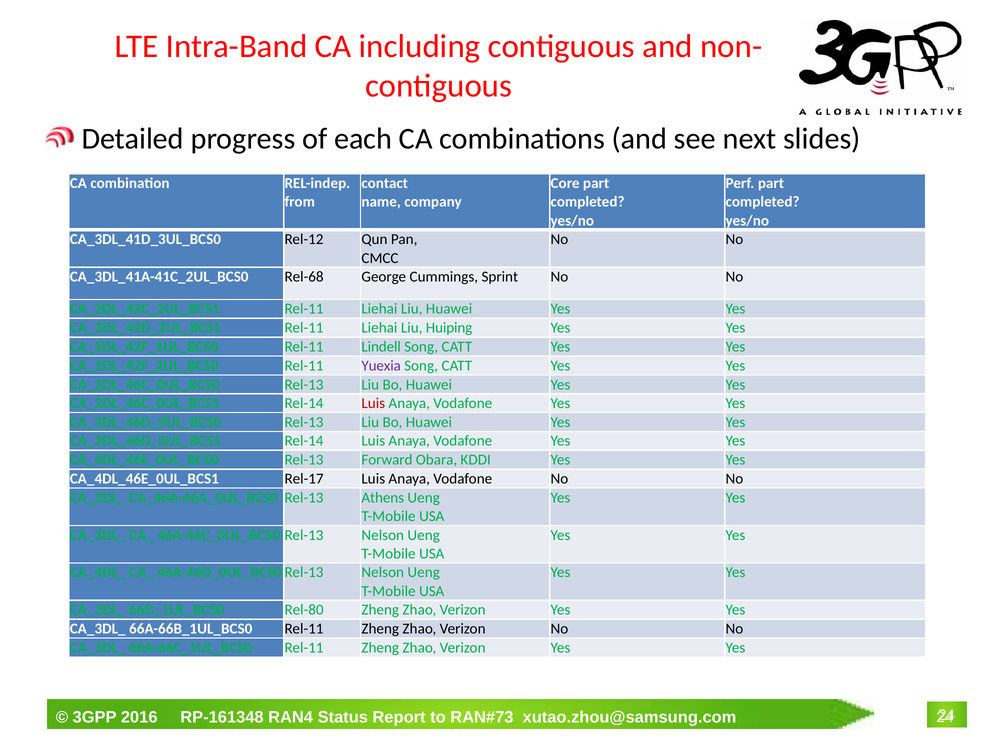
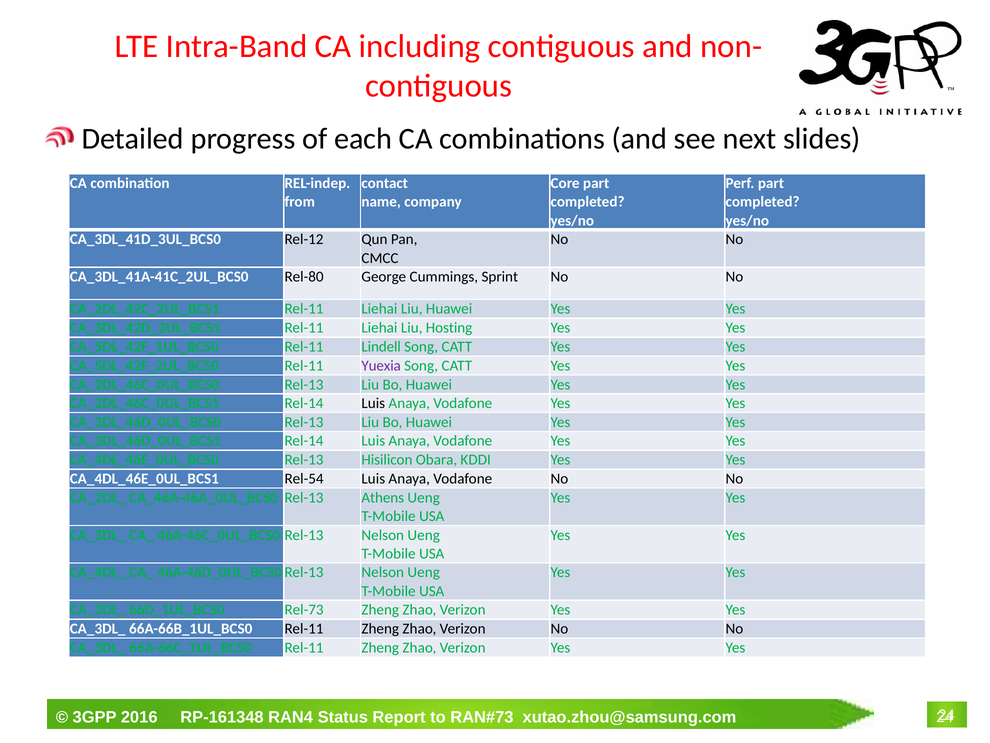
Rel-68: Rel-68 -> Rel-80
Huiping: Huiping -> Hosting
Luis at (373, 403) colour: red -> black
Forward: Forward -> Hisilicon
Rel-17: Rel-17 -> Rel-54
Rel-80: Rel-80 -> Rel-73
